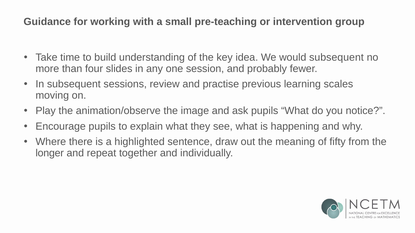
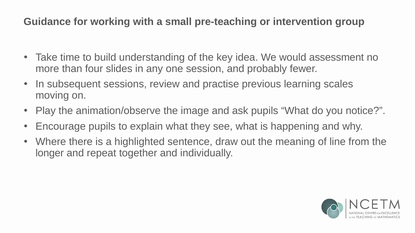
would subsequent: subsequent -> assessment
fifty: fifty -> line
